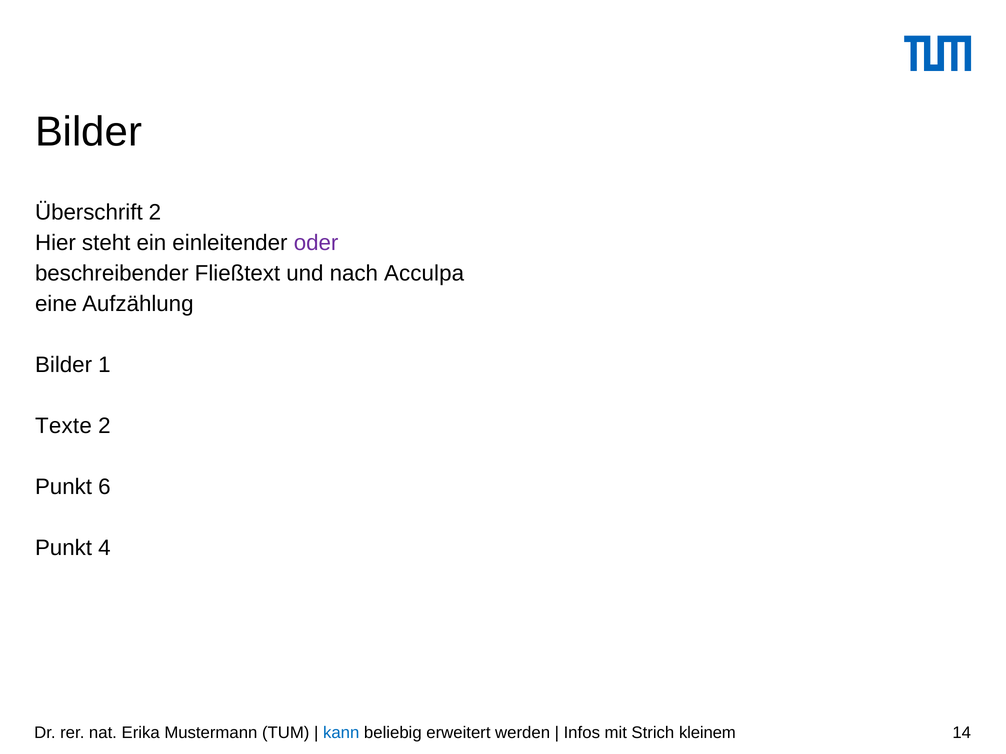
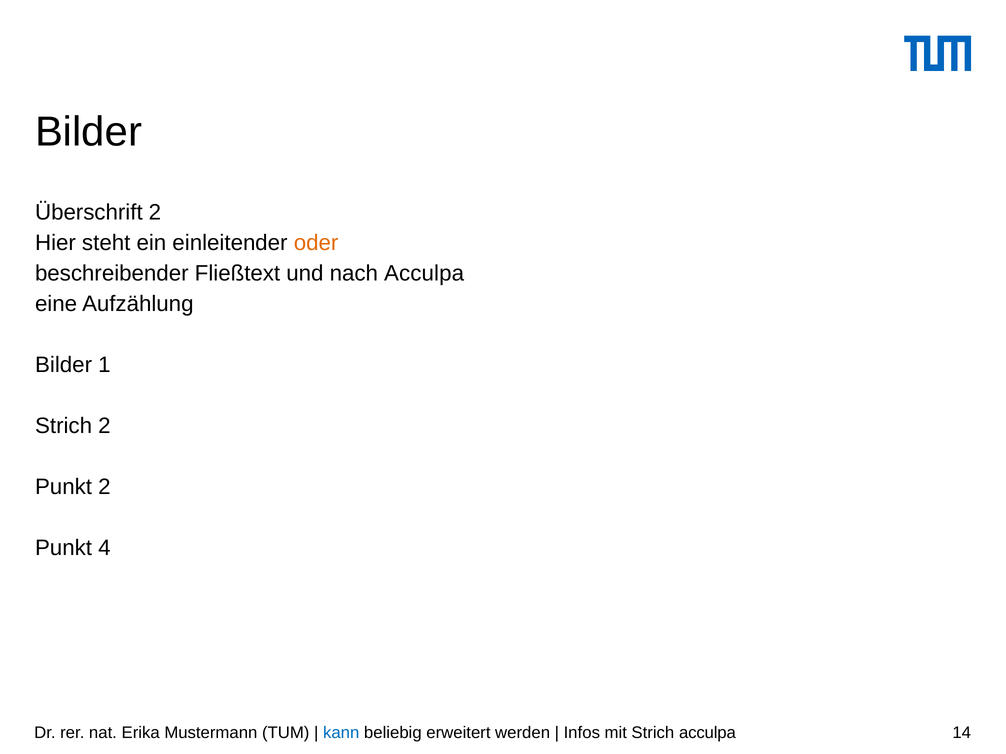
oder colour: purple -> orange
Texte at (63, 426): Texte -> Strich
Punkt 6: 6 -> 2
Strich kleinem: kleinem -> acculpa
